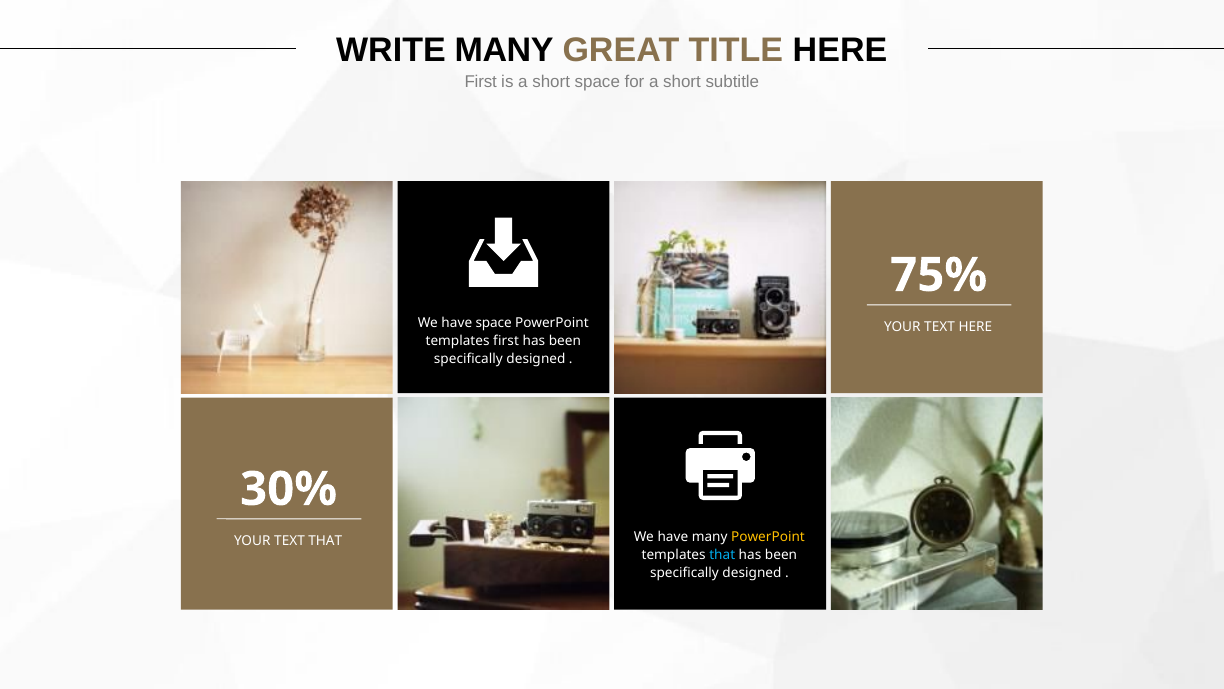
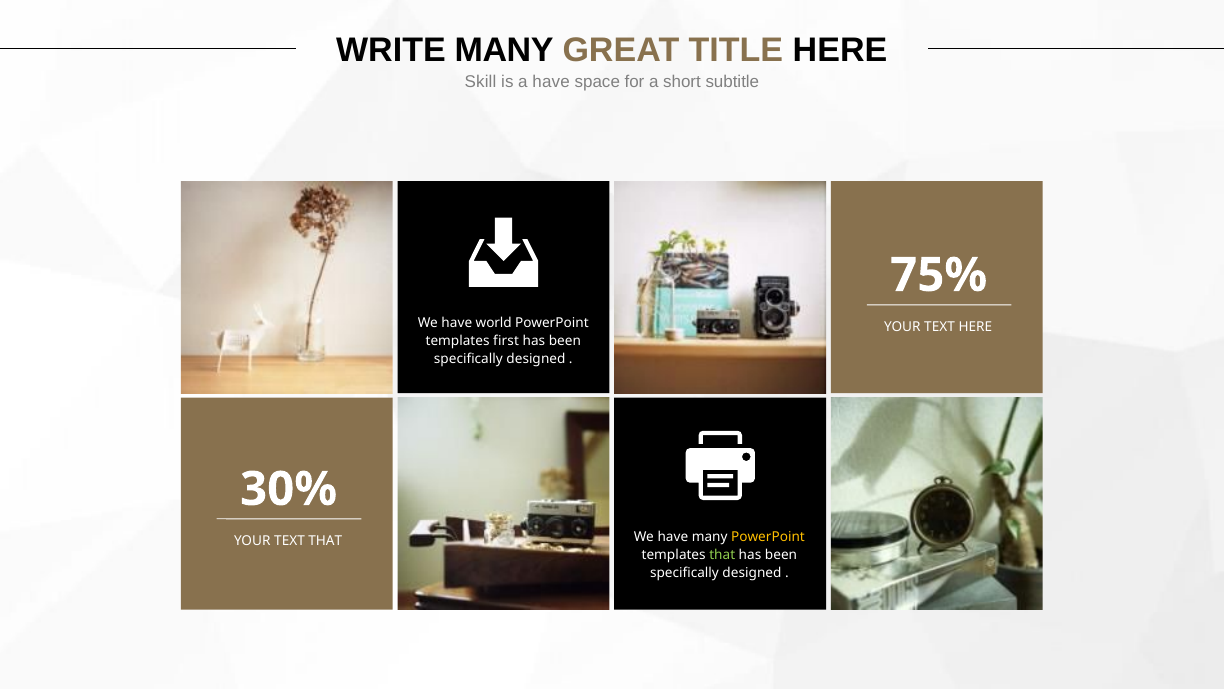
First at (481, 82): First -> Skill
is a short: short -> have
have space: space -> world
that at (722, 555) colour: light blue -> light green
